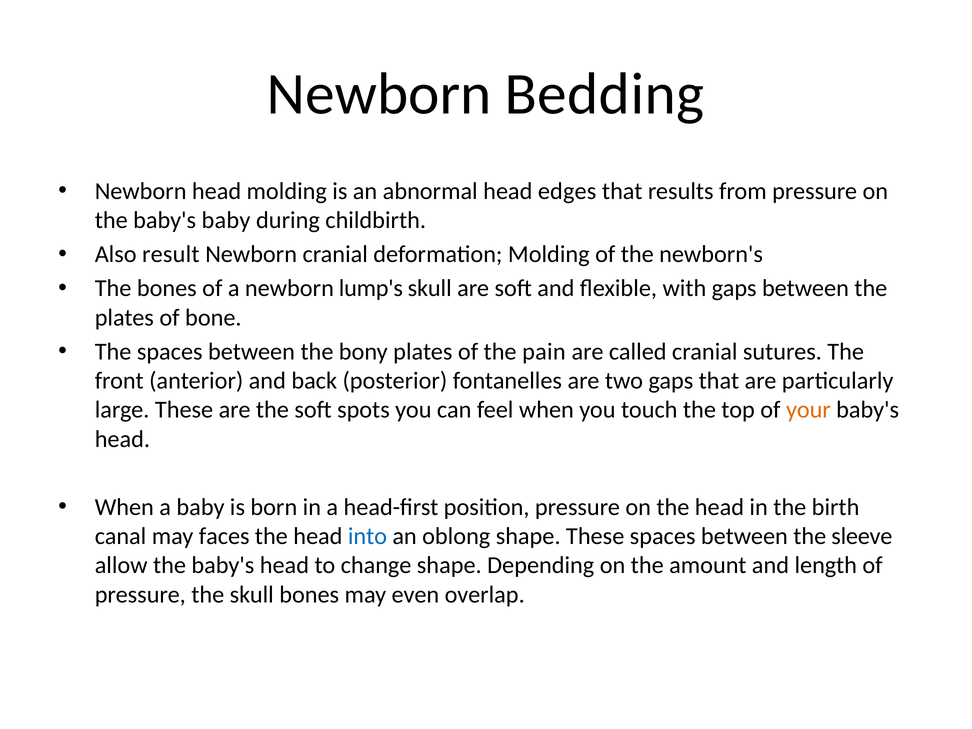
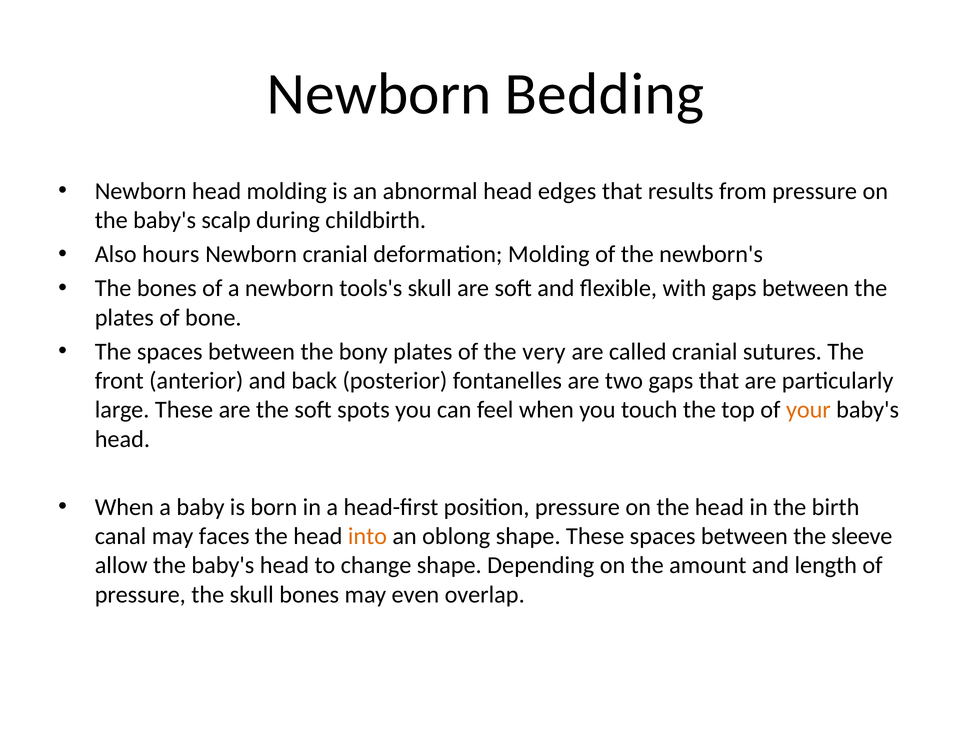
baby's baby: baby -> scalp
result: result -> hours
lump's: lump's -> tools's
pain: pain -> very
into colour: blue -> orange
